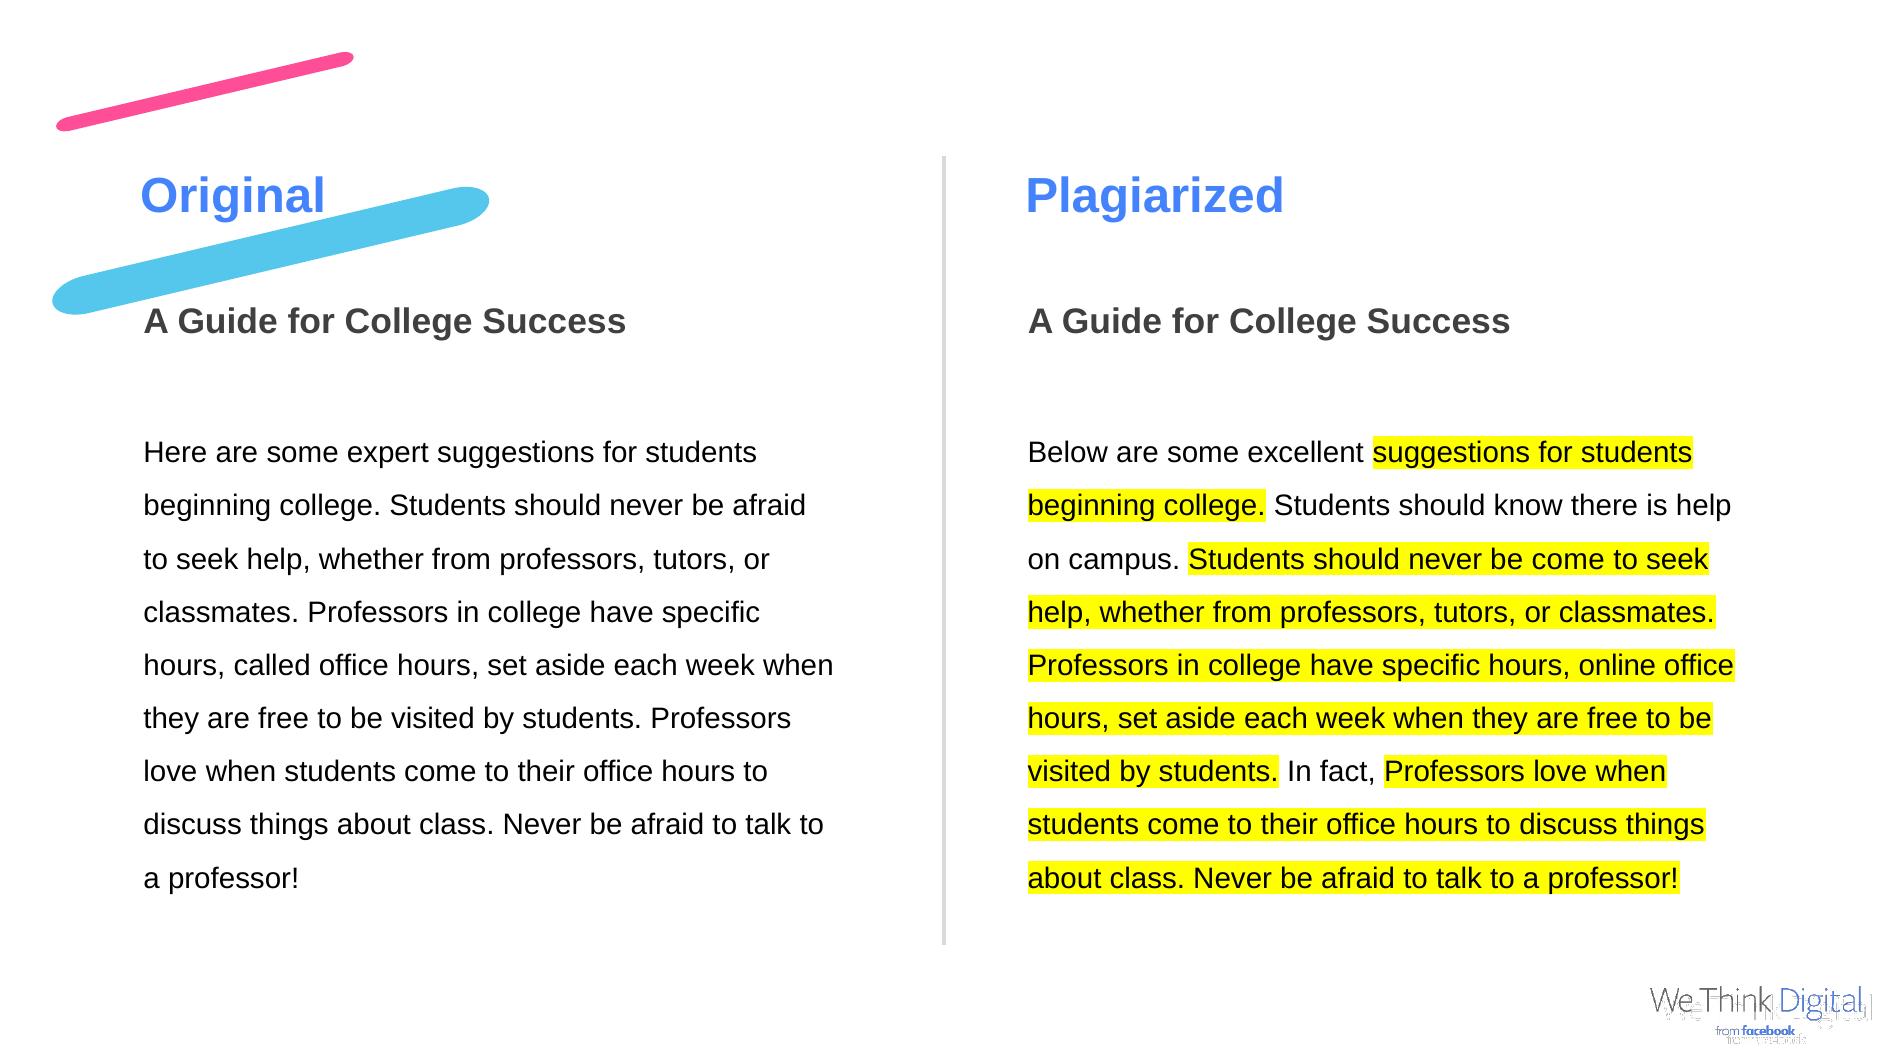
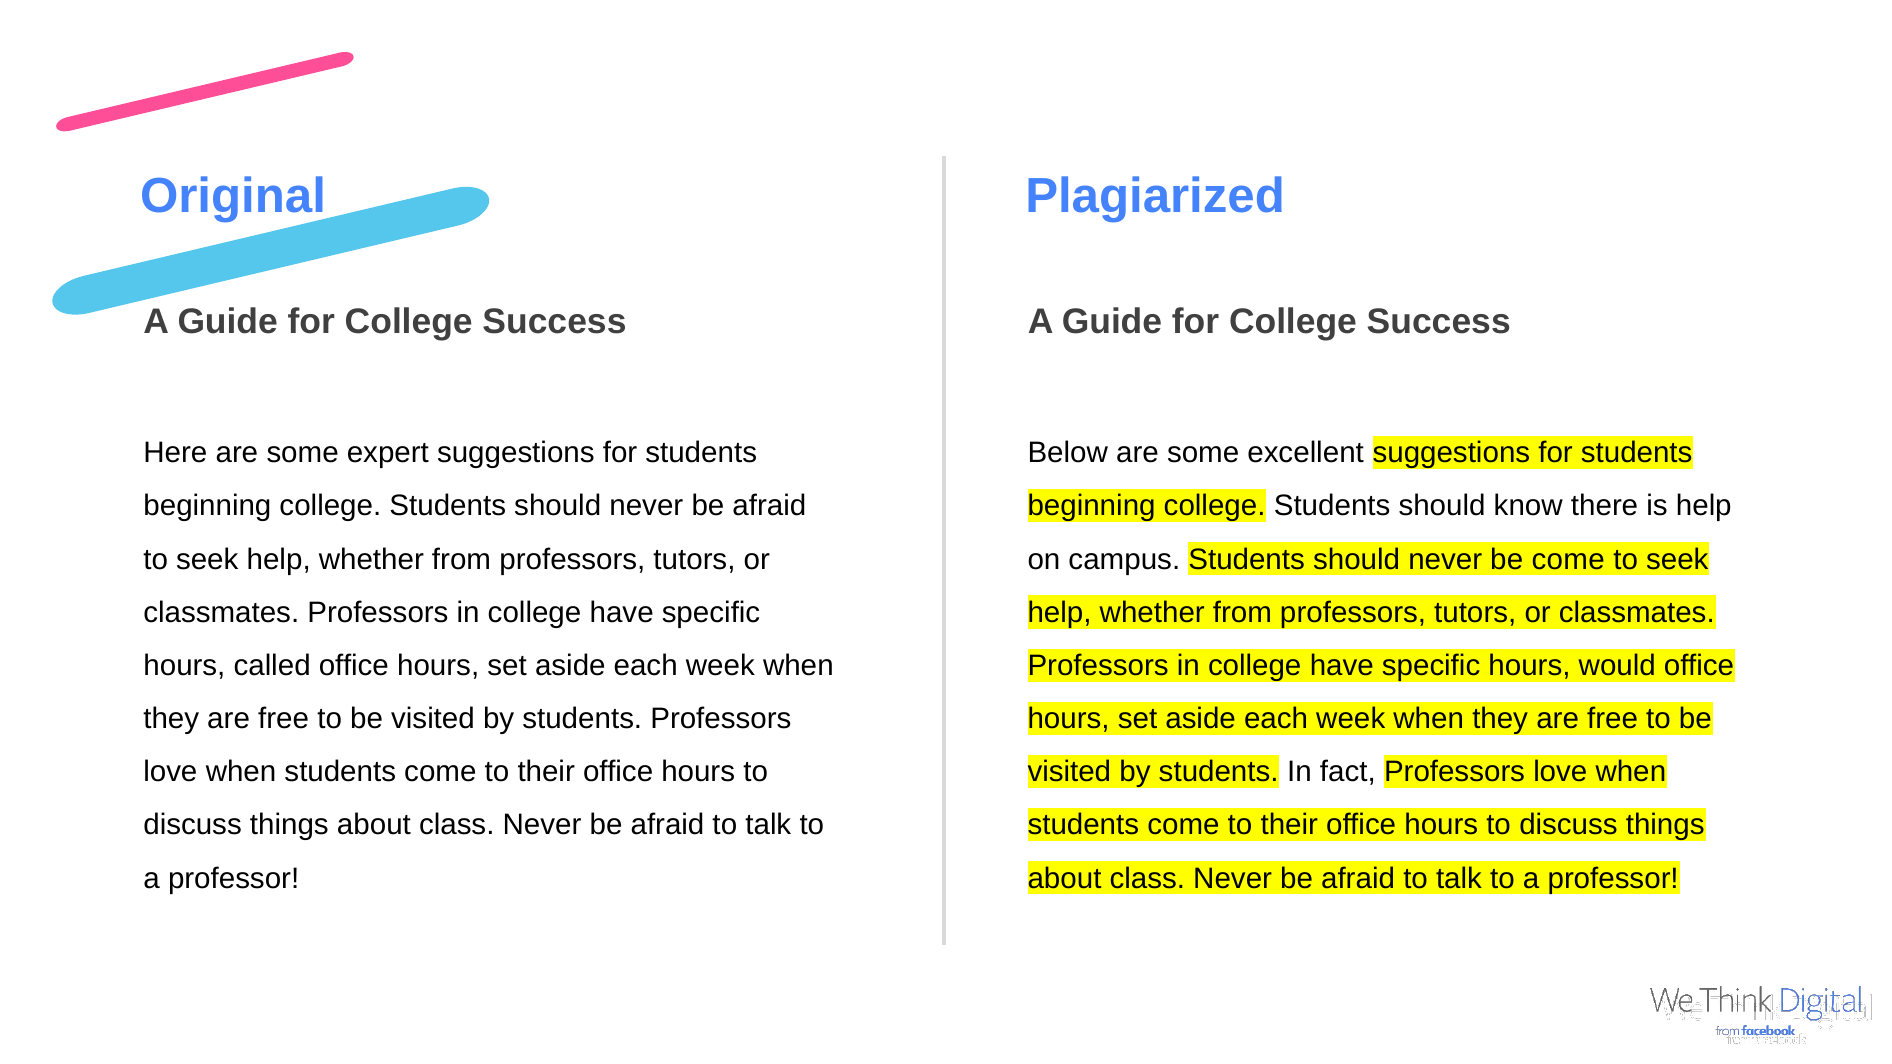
online: online -> would
